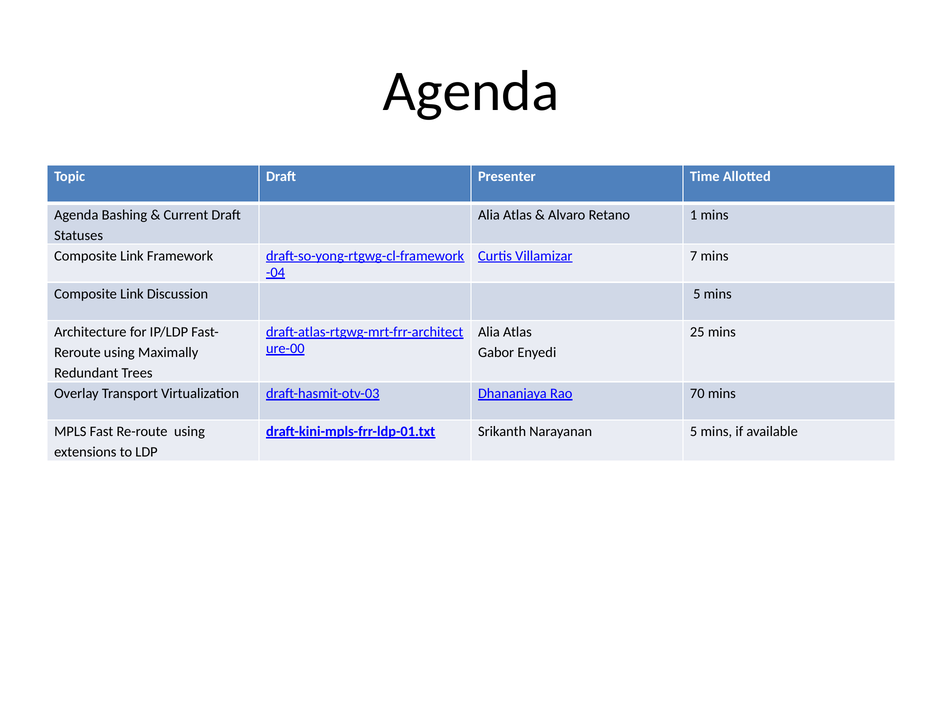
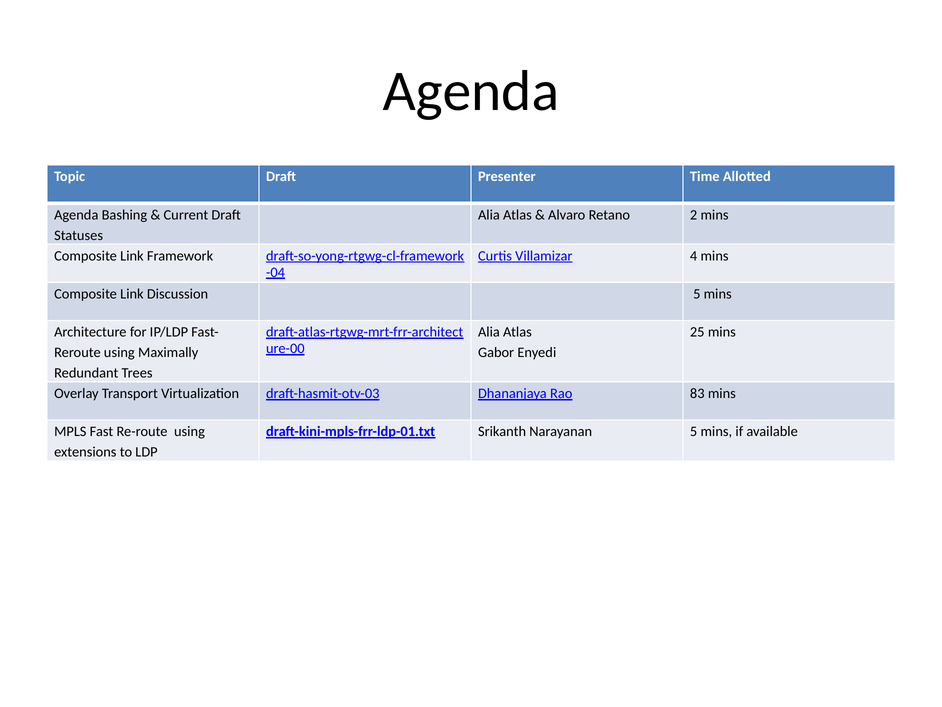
1: 1 -> 2
7: 7 -> 4
70: 70 -> 83
